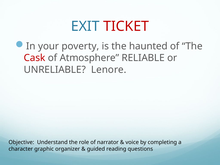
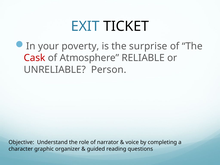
TICKET colour: red -> black
haunted: haunted -> surprise
Lenore: Lenore -> Person
